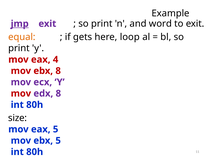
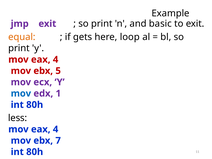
jmp underline: present -> none
word: word -> basic
ebx 8: 8 -> 5
mov at (21, 93) colour: red -> blue
edx 8: 8 -> 1
size: size -> less
5 at (56, 129): 5 -> 4
ebx 5: 5 -> 7
